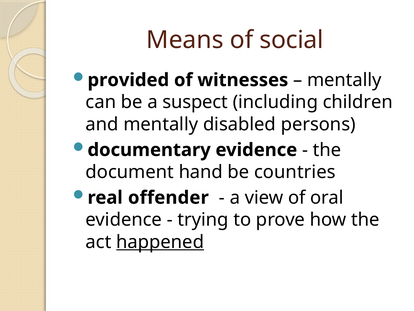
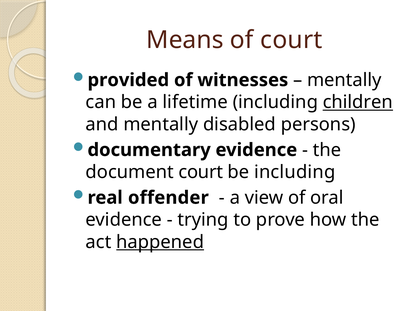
of social: social -> court
suspect: suspect -> lifetime
children underline: none -> present
document hand: hand -> court
be countries: countries -> including
